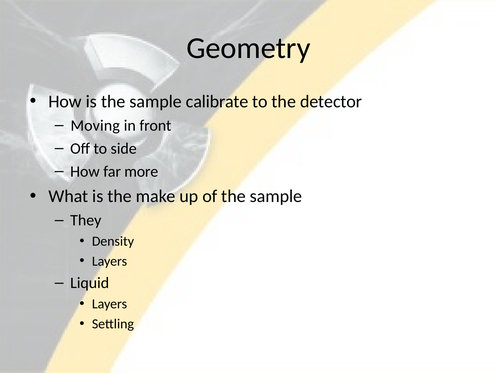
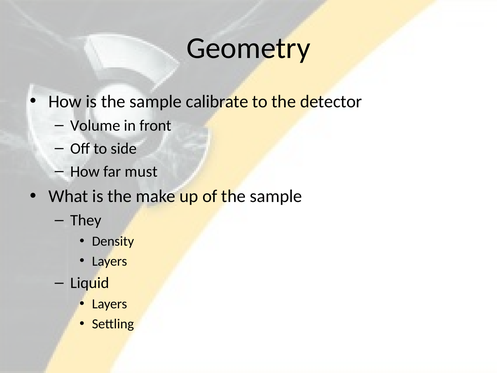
Moving: Moving -> Volume
more: more -> must
